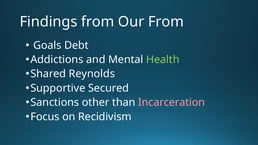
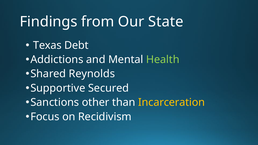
Our From: From -> State
Goals: Goals -> Texas
Incarceration colour: pink -> yellow
